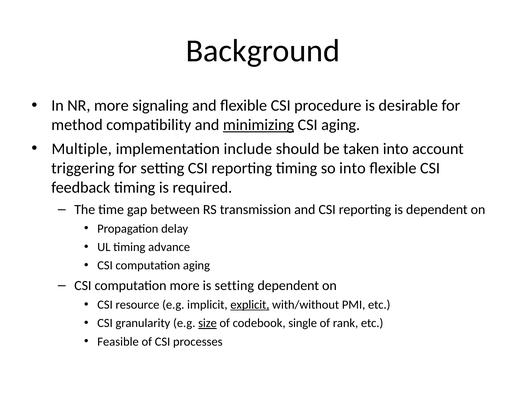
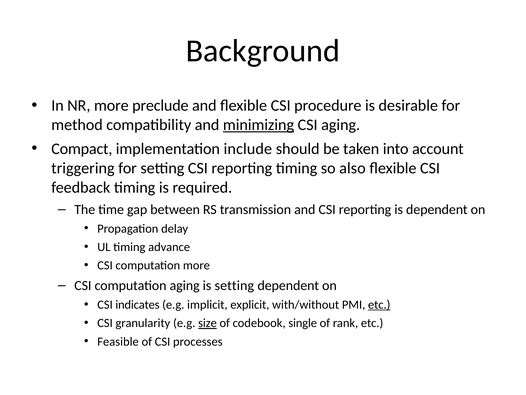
signaling: signaling -> preclude
Multiple: Multiple -> Compact
so into: into -> also
computation aging: aging -> more
computation more: more -> aging
resource: resource -> indicates
explicit underline: present -> none
etc at (379, 304) underline: none -> present
